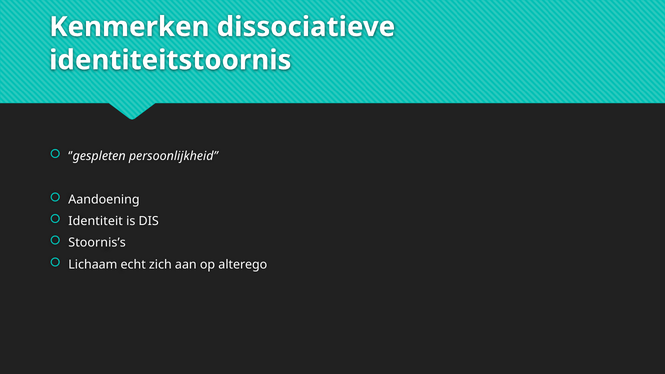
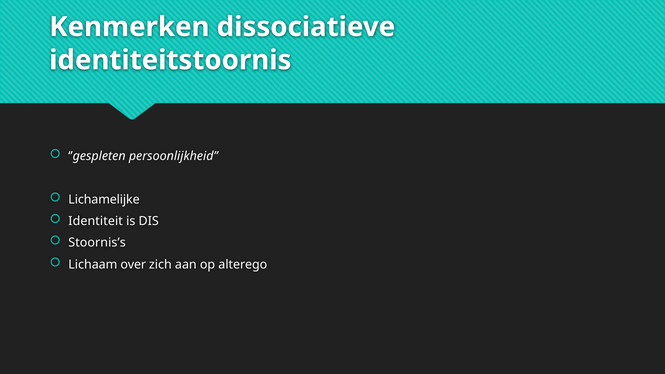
Aandoening: Aandoening -> Lichamelijke
echt: echt -> over
